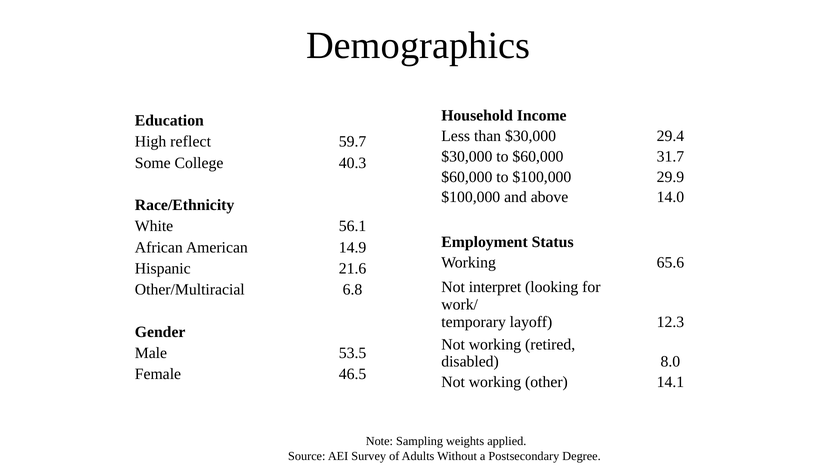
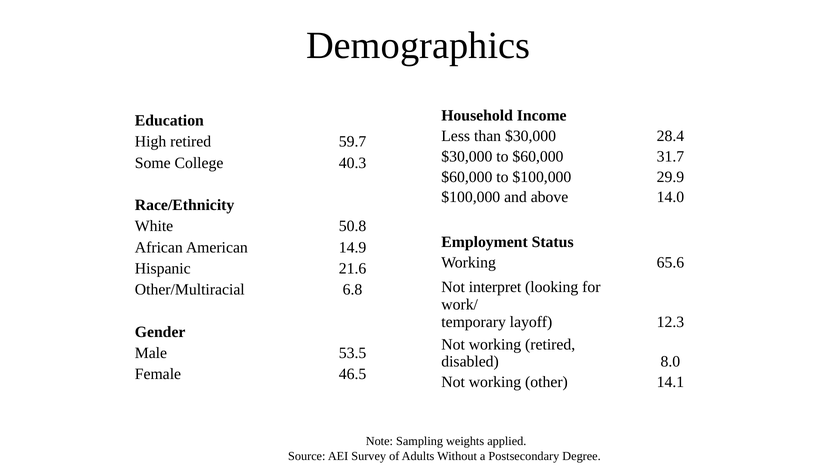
29.4: 29.4 -> 28.4
High reflect: reflect -> retired
56.1: 56.1 -> 50.8
